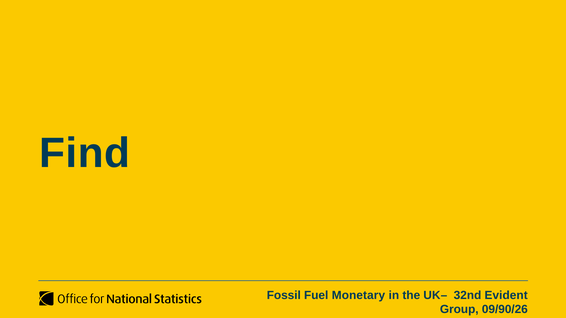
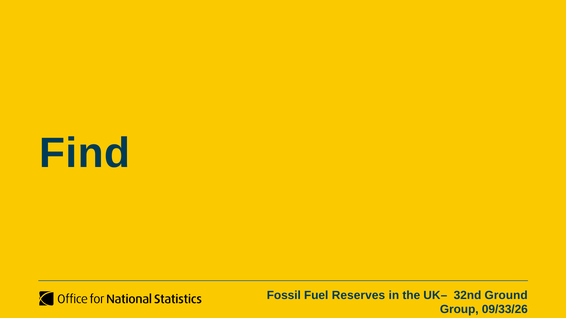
Monetary: Monetary -> Reserves
Evident: Evident -> Ground
09/90/26: 09/90/26 -> 09/33/26
